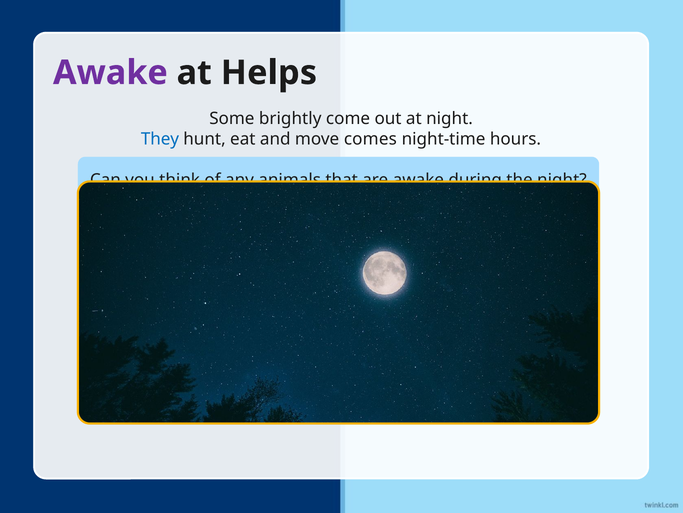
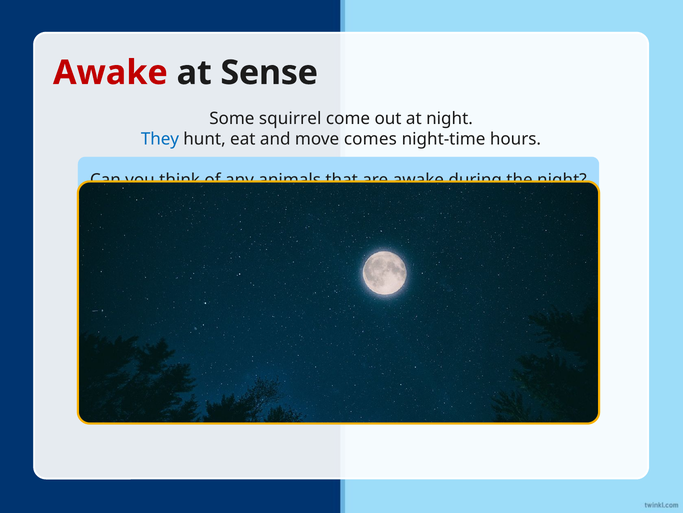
Awake at (110, 73) colour: purple -> red
Helps: Helps -> Sense
brightly: brightly -> squirrel
